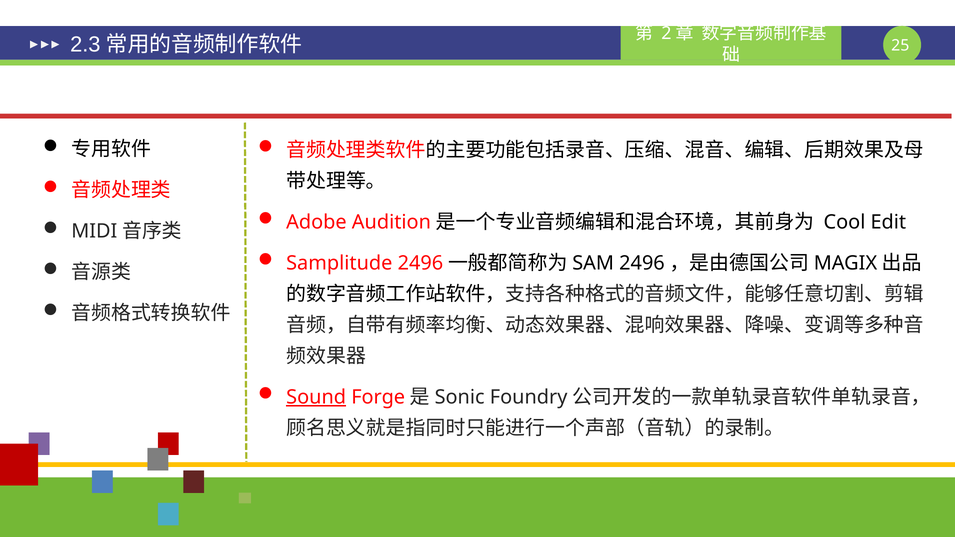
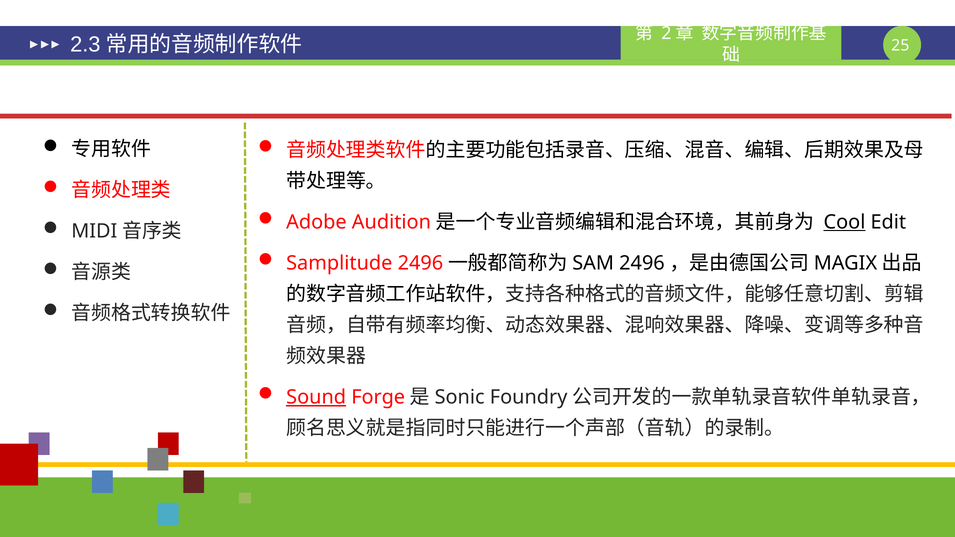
Cool underline: none -> present
